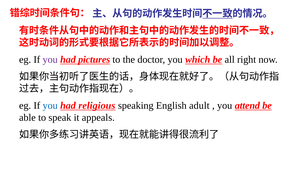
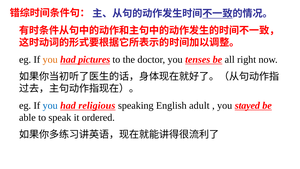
you at (50, 59) colour: purple -> orange
which: which -> tenses
attend: attend -> stayed
appeals: appeals -> ordered
